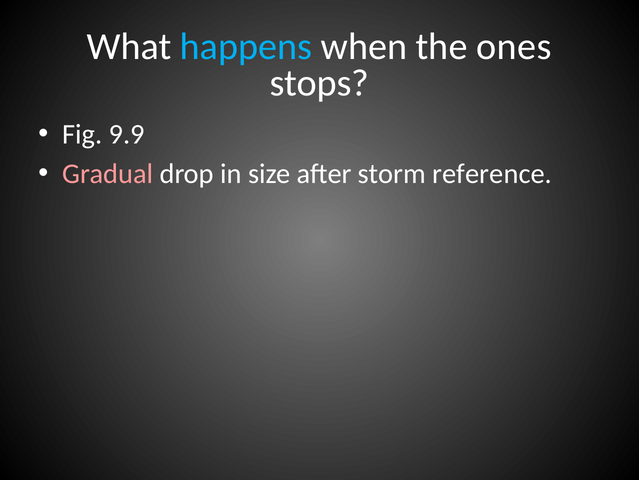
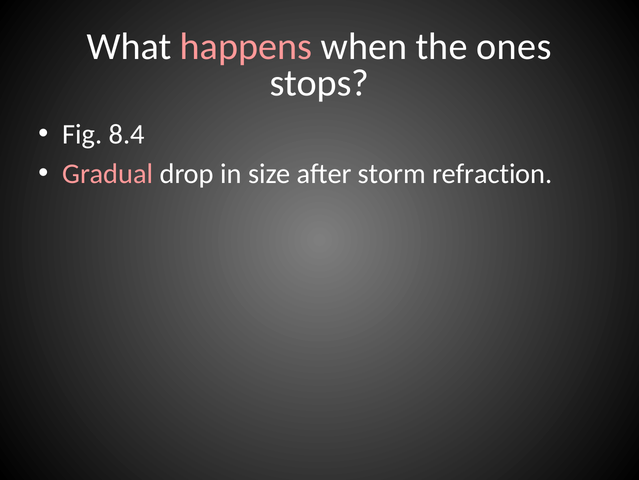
happens colour: light blue -> pink
9.9: 9.9 -> 8.4
reference: reference -> refraction
